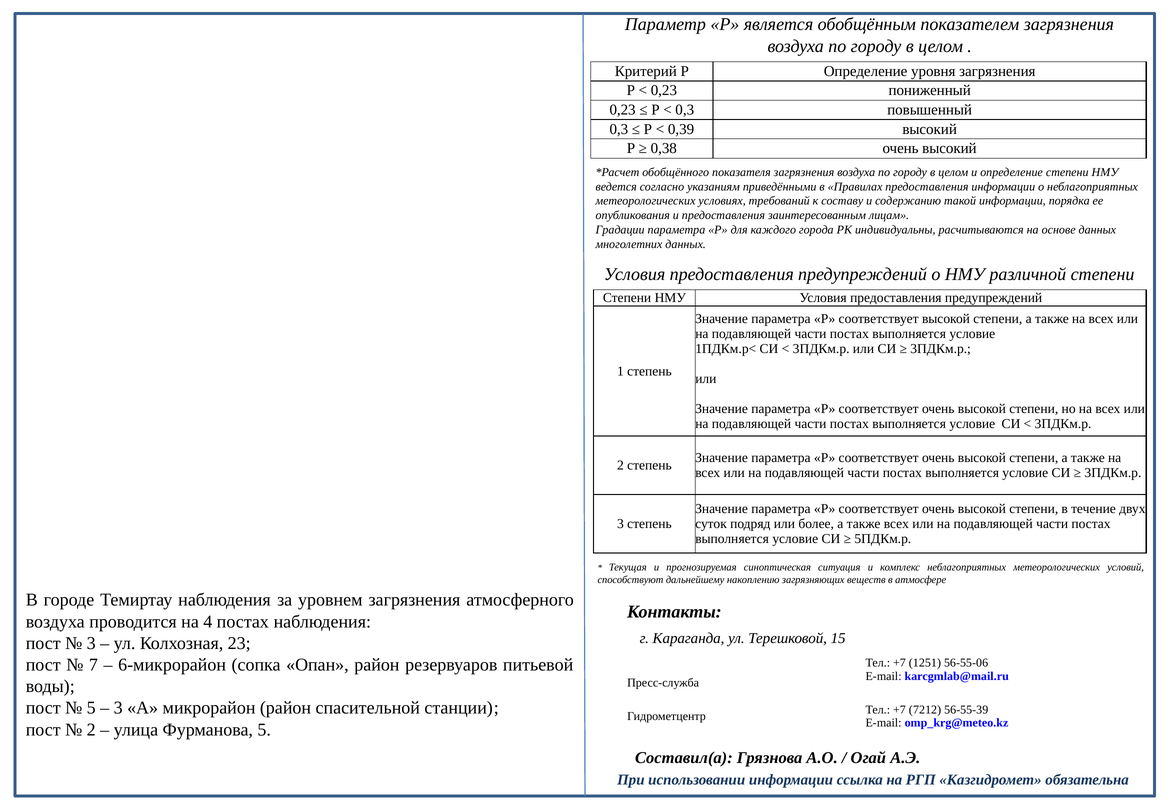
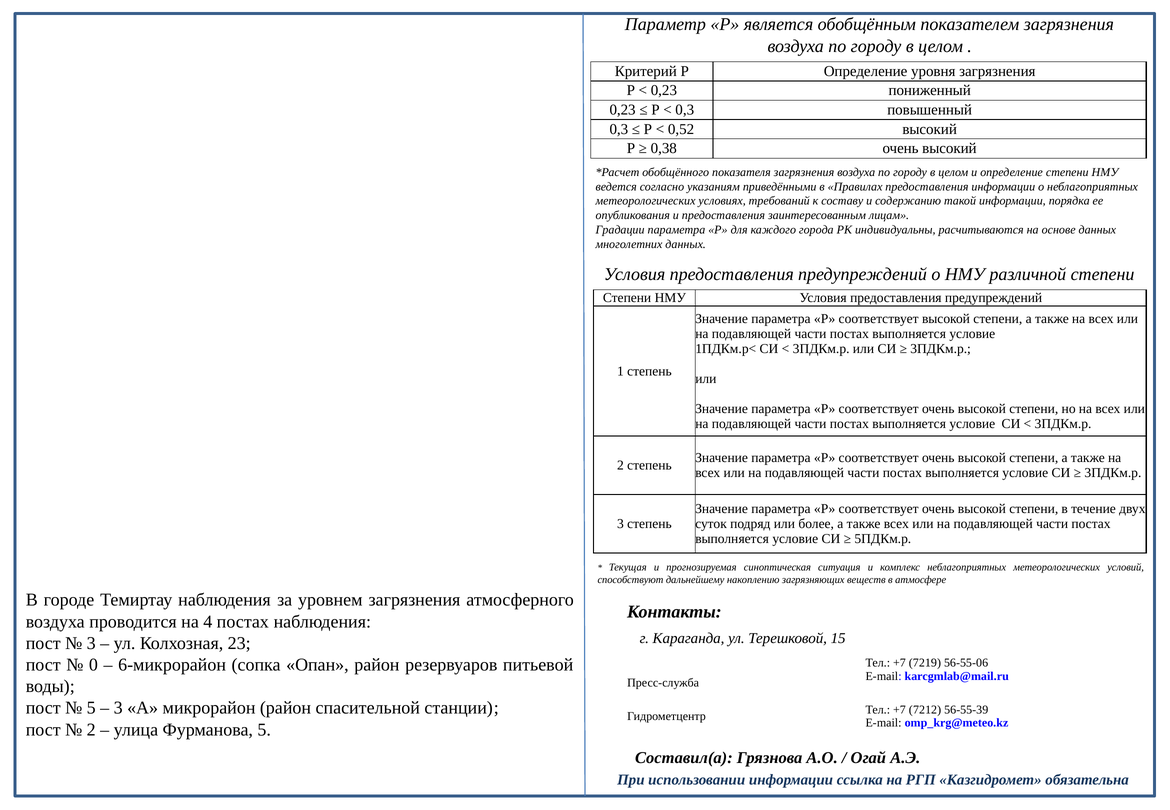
0,39: 0,39 -> 0,52
7: 7 -> 0
1251: 1251 -> 7219
